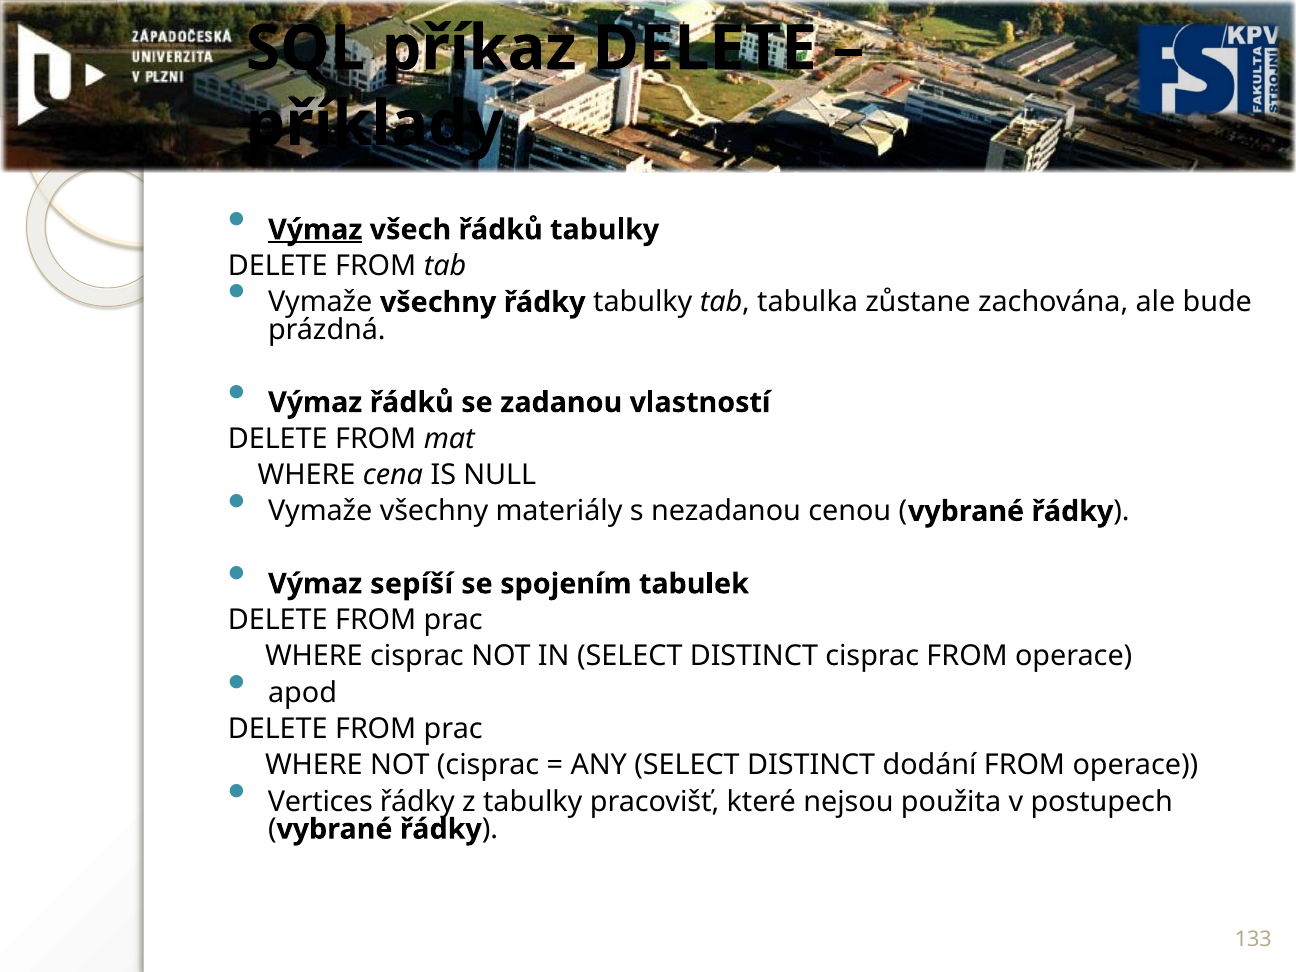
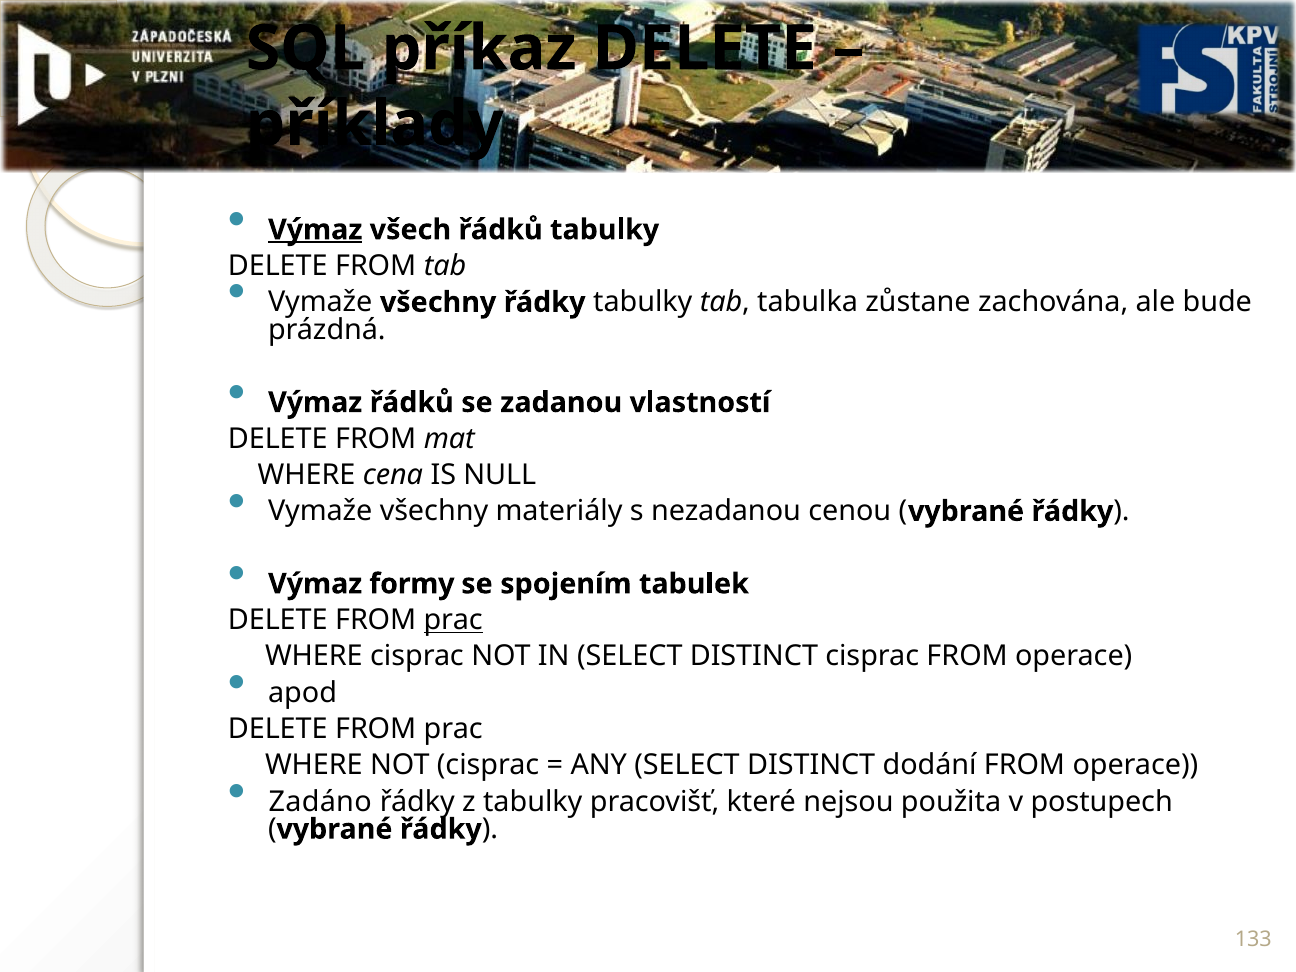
sepíší: sepíší -> formy
prac at (453, 620) underline: none -> present
Vertices: Vertices -> Zadáno
